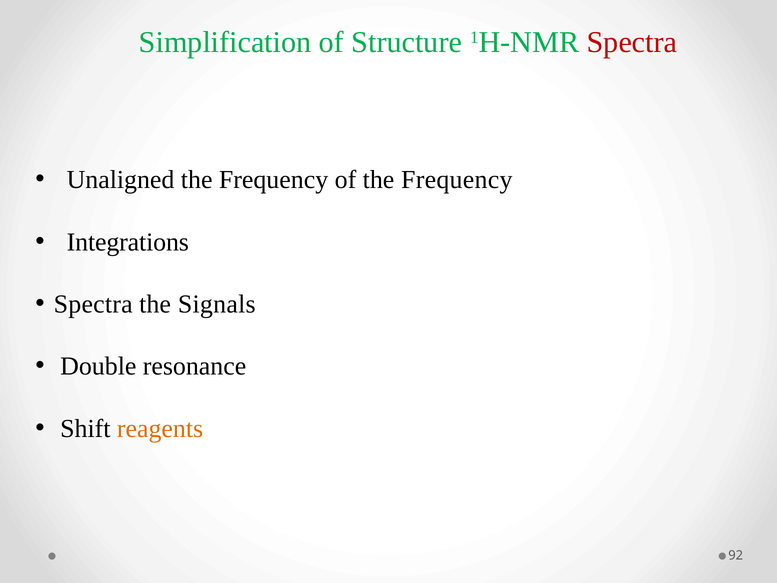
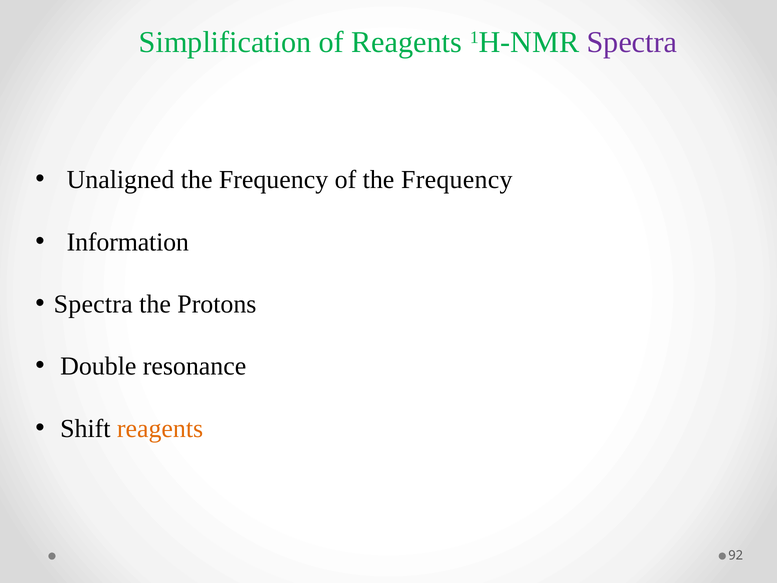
of Structure: Structure -> Reagents
Spectra at (632, 42) colour: red -> purple
Integrations: Integrations -> Information
Signals: Signals -> Protons
